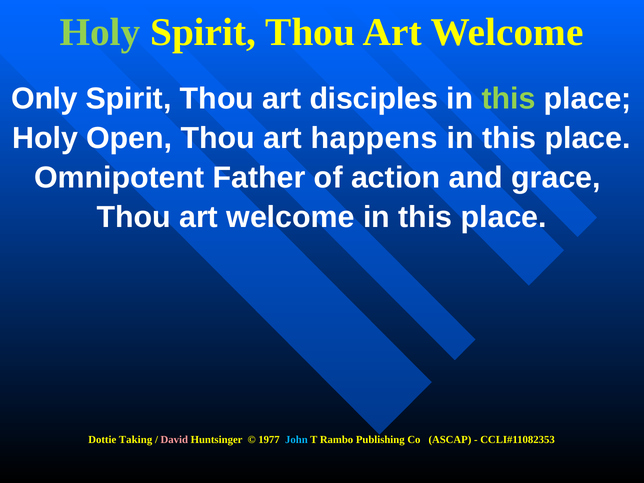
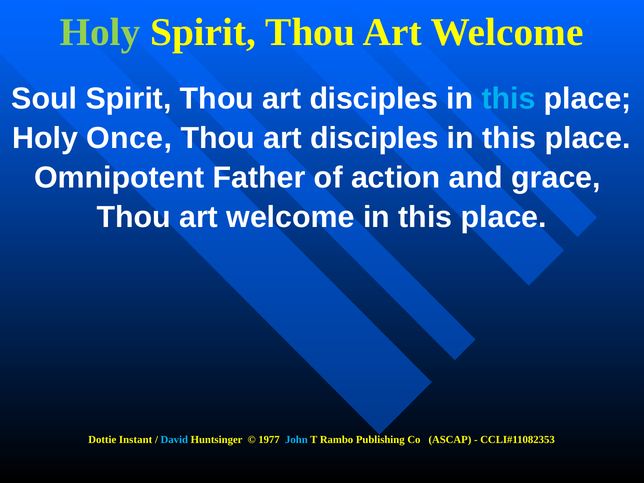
Only: Only -> Soul
this at (509, 99) colour: light green -> light blue
Open: Open -> Once
happens at (374, 138): happens -> disciples
Taking: Taking -> Instant
David colour: pink -> light blue
